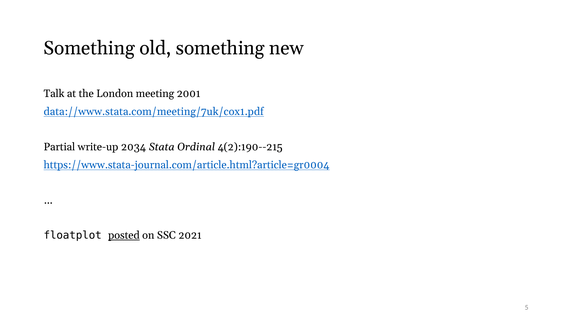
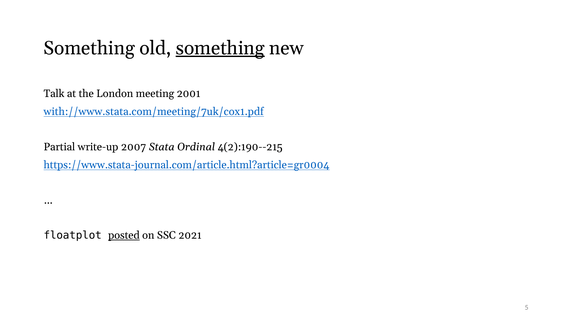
something at (220, 48) underline: none -> present
data://www.stata.com/meeting/7uk/cox1.pdf: data://www.stata.com/meeting/7uk/cox1.pdf -> with://www.stata.com/meeting/7uk/cox1.pdf
2034: 2034 -> 2007
